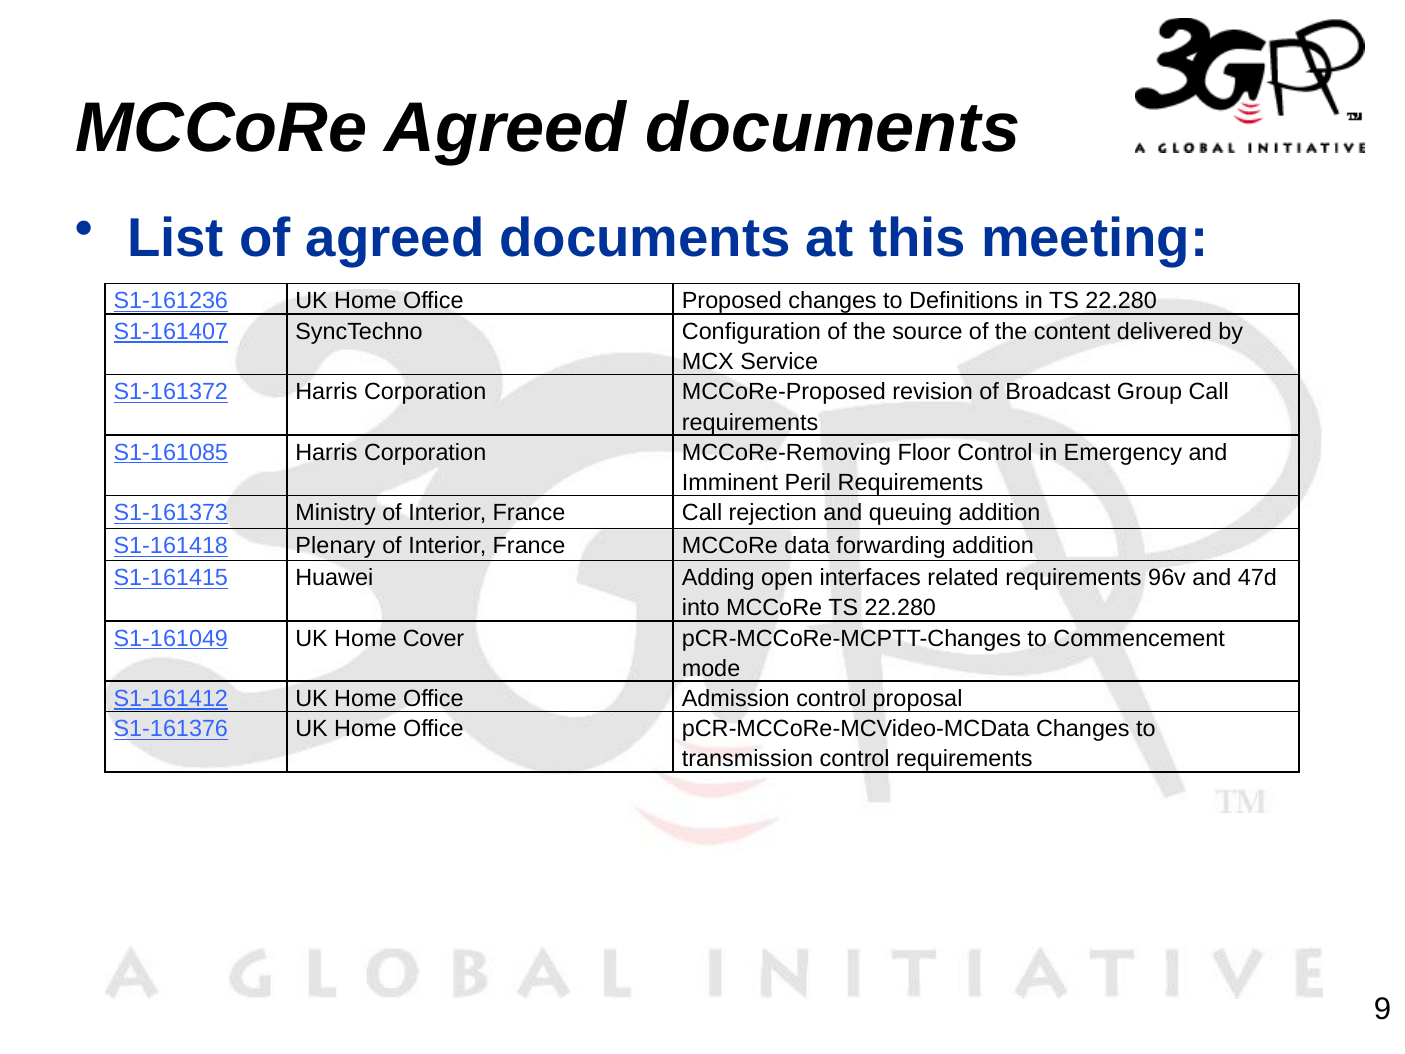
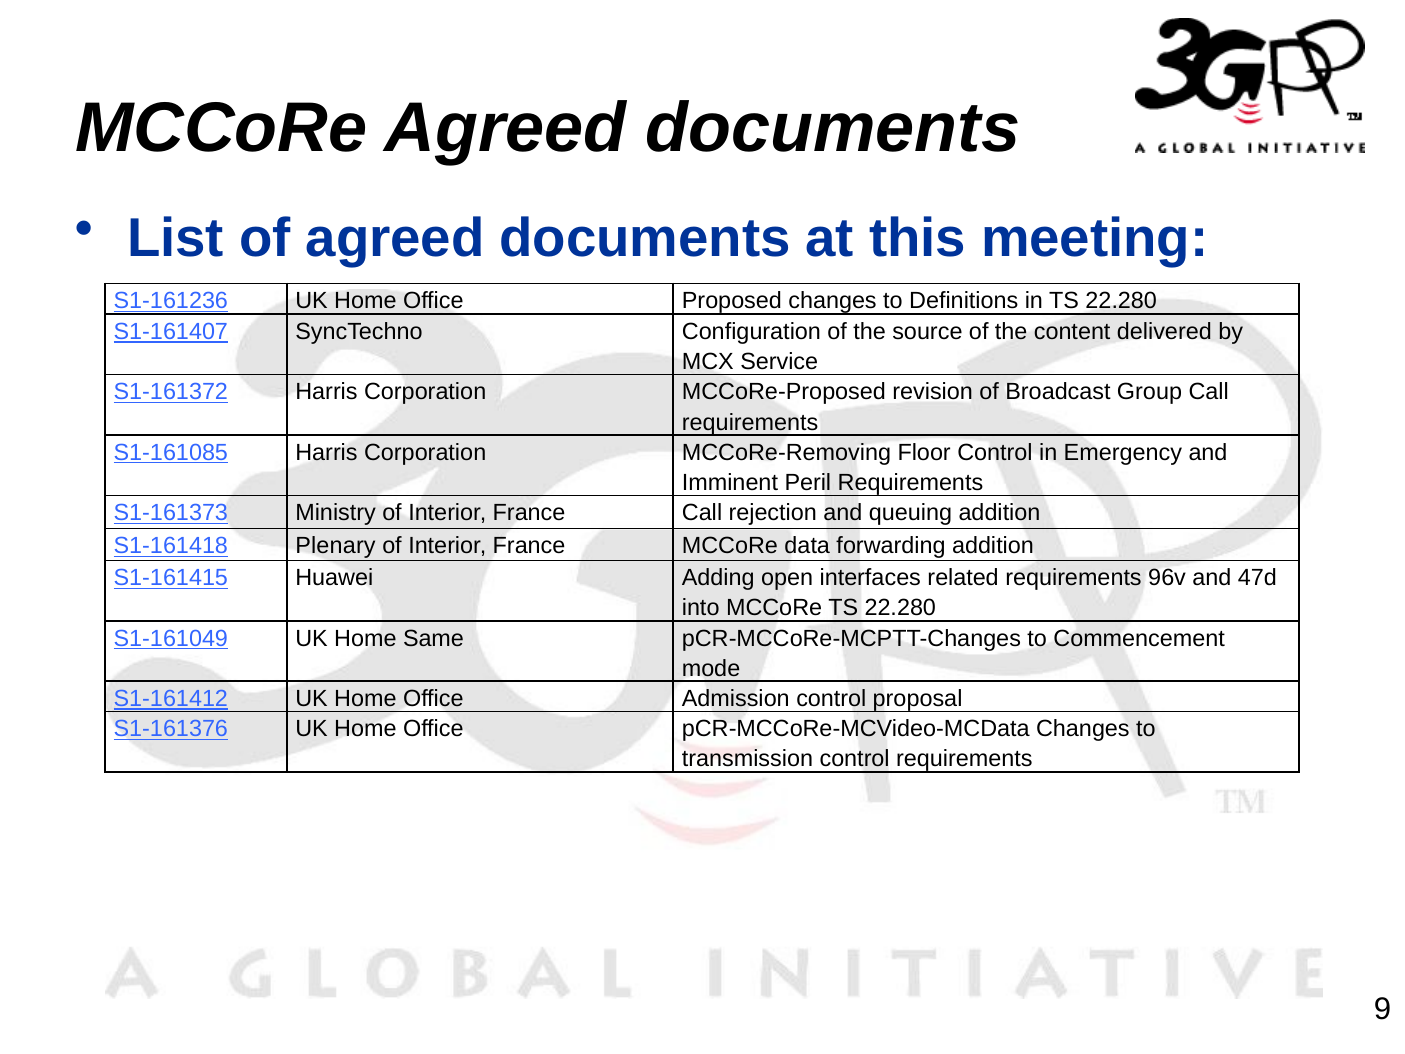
Cover: Cover -> Same
